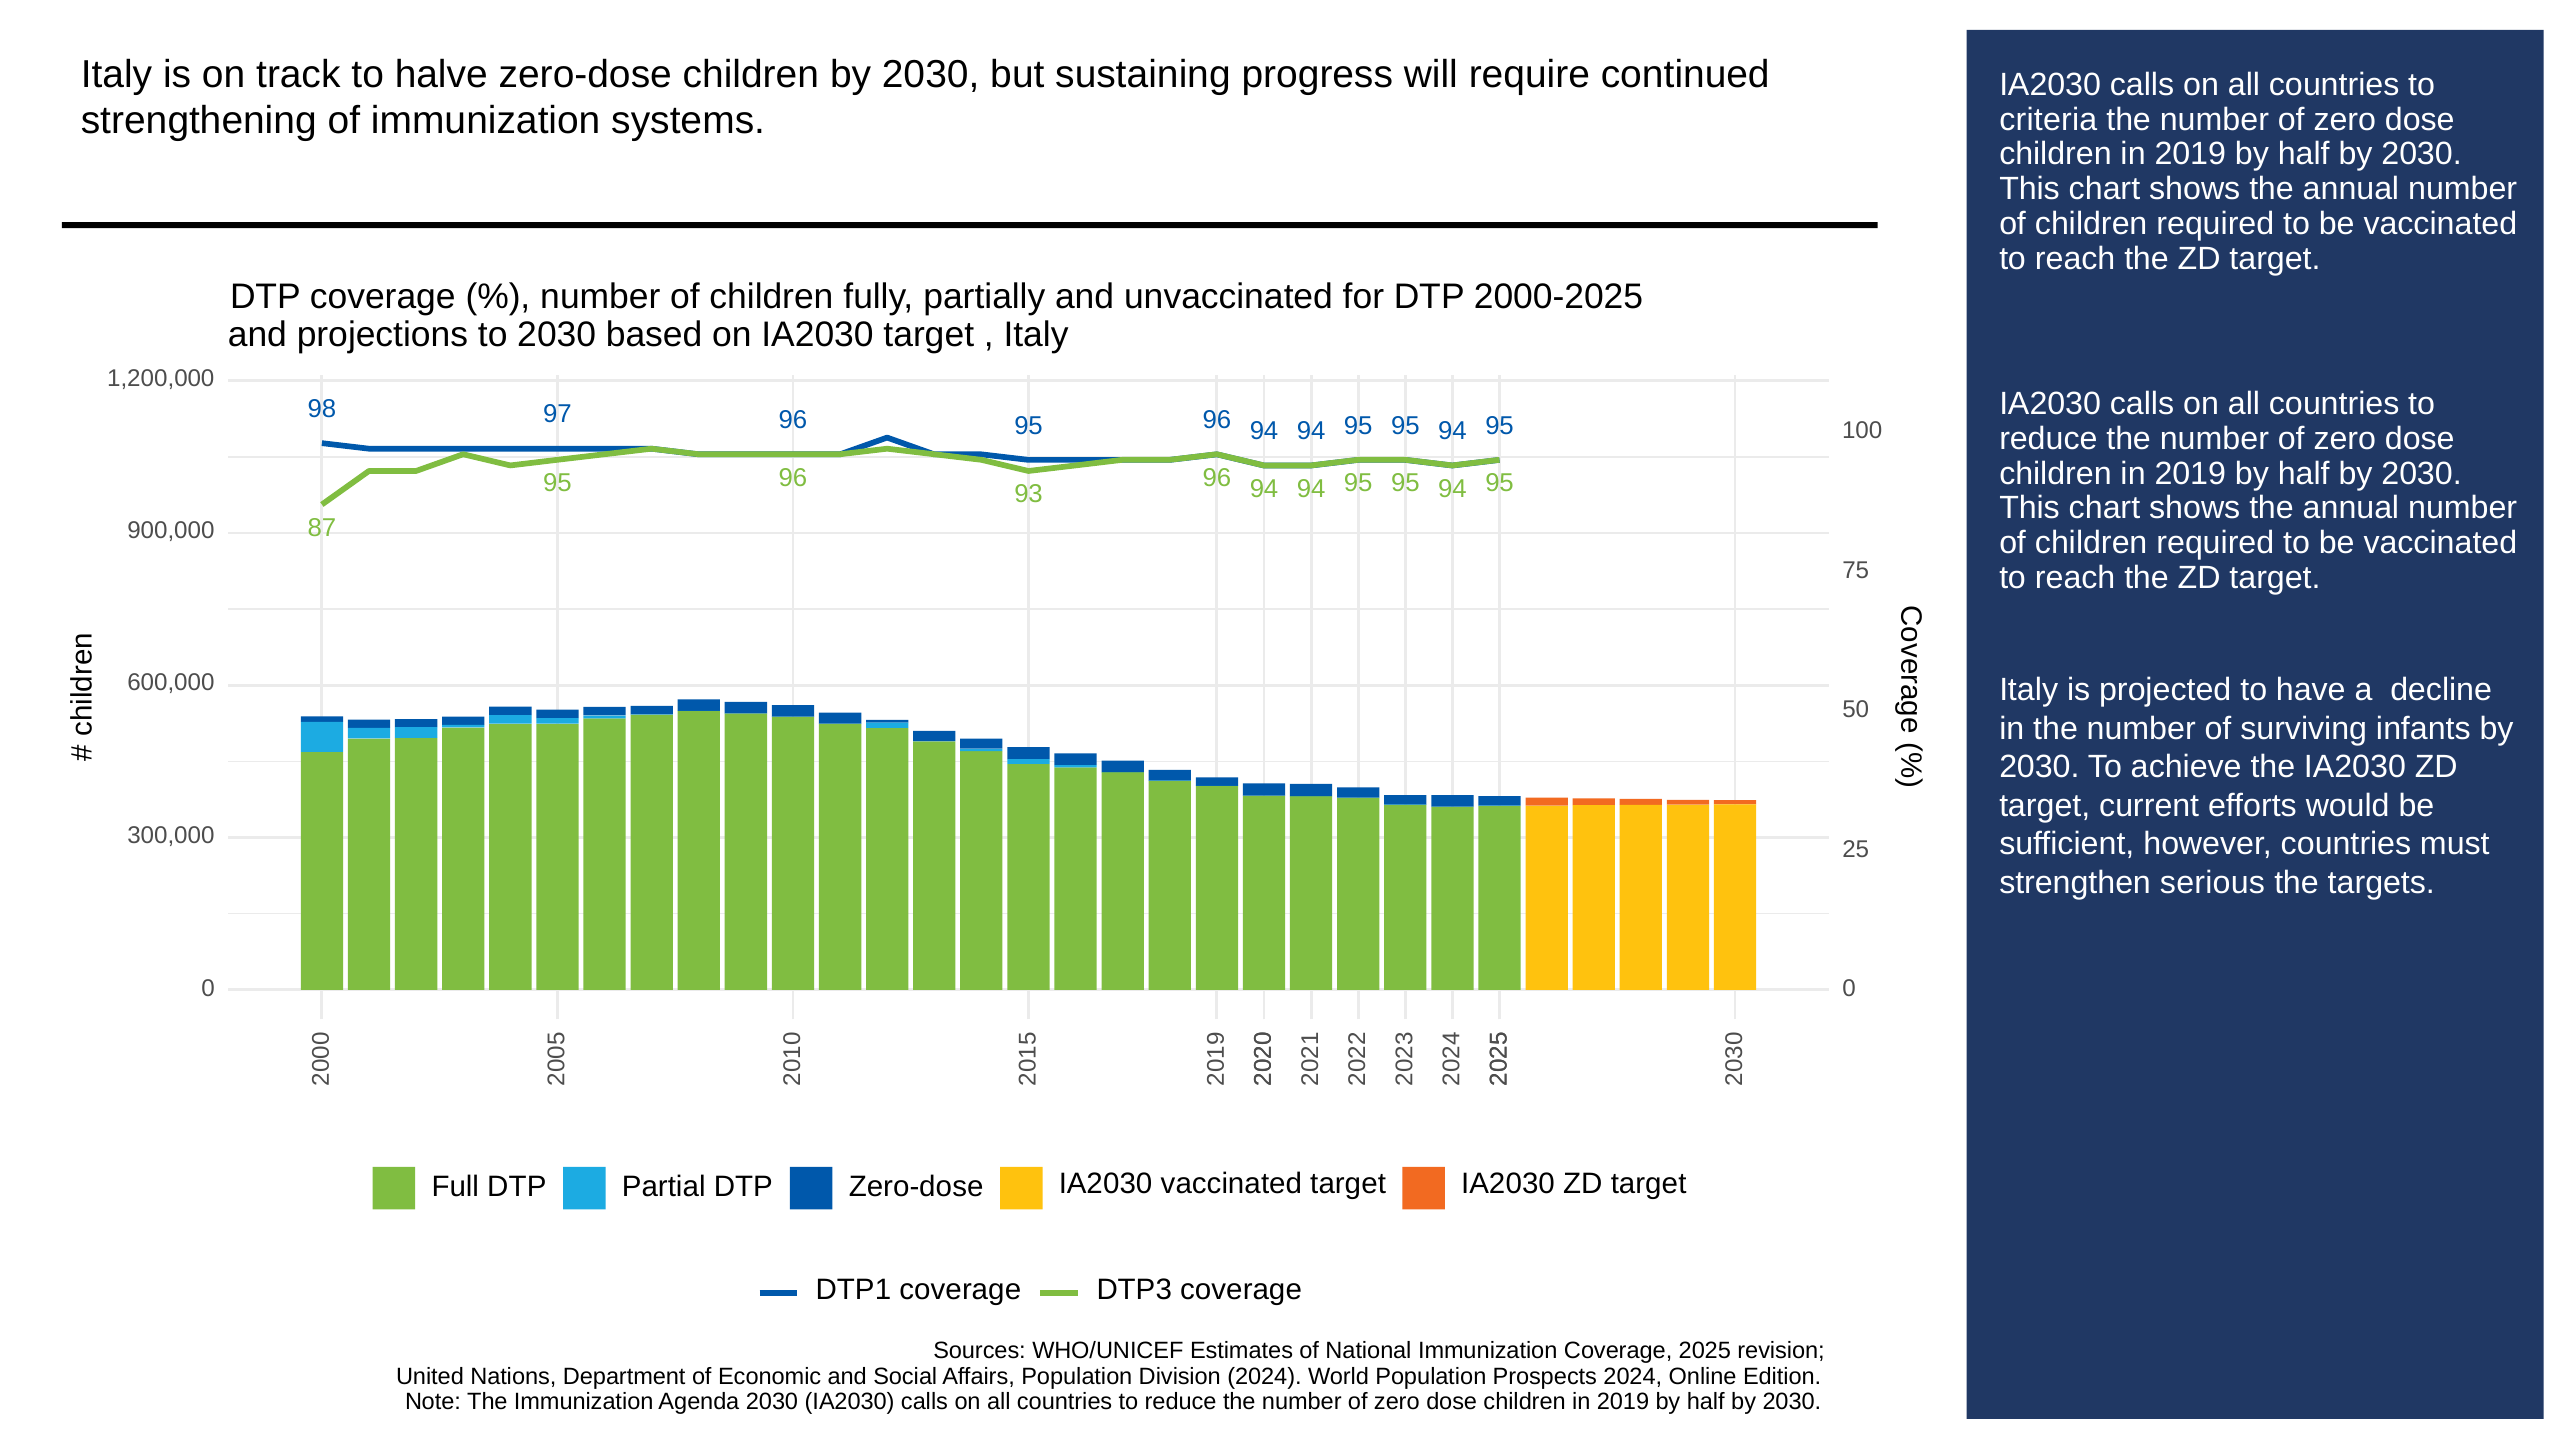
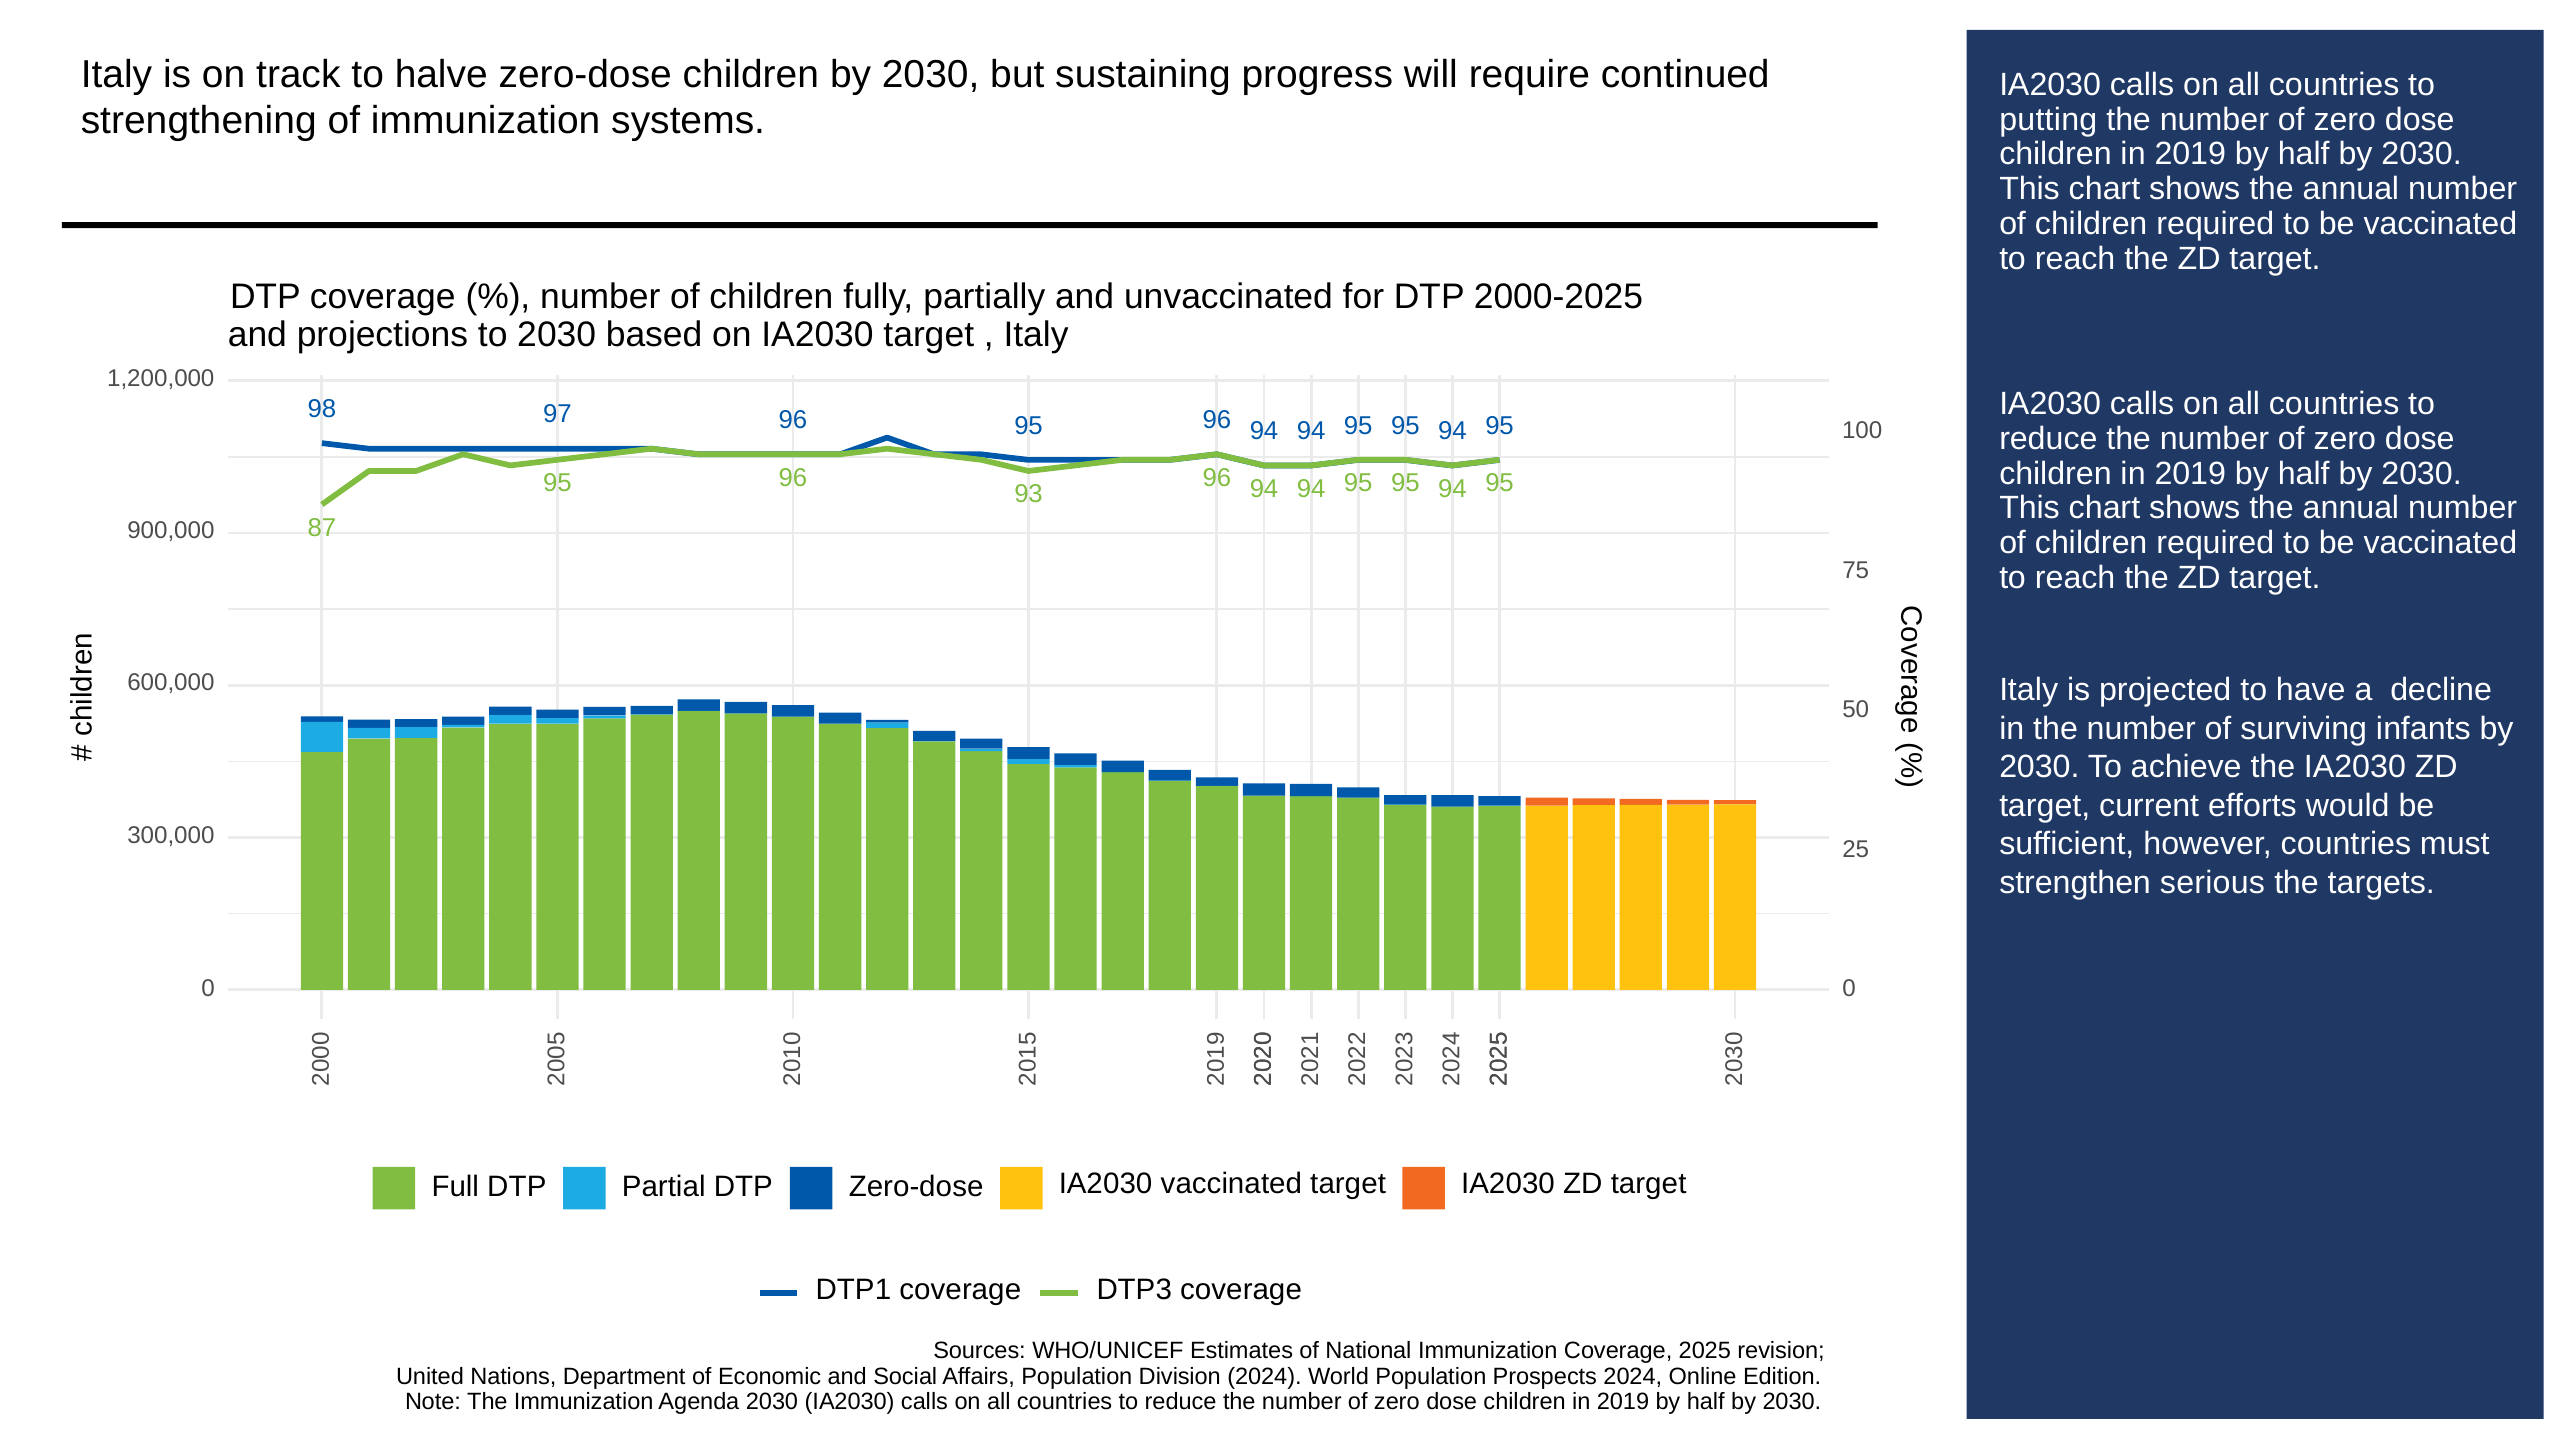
criteria: criteria -> putting
